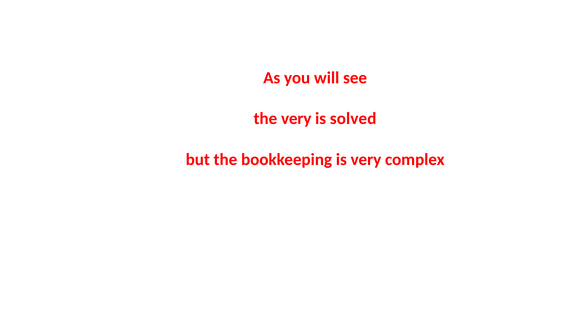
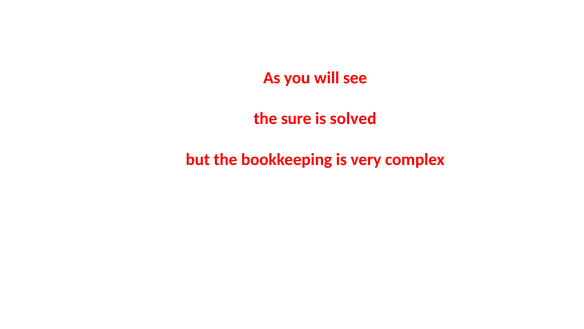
the very: very -> sure
